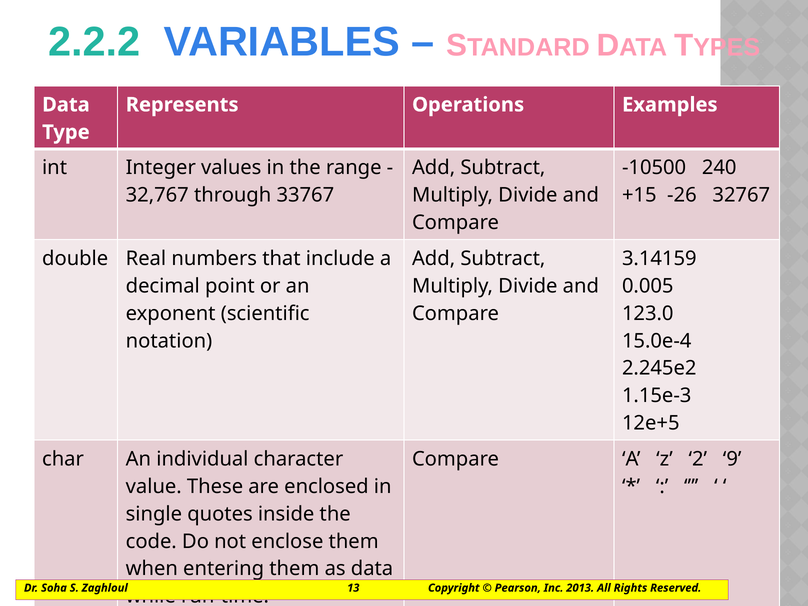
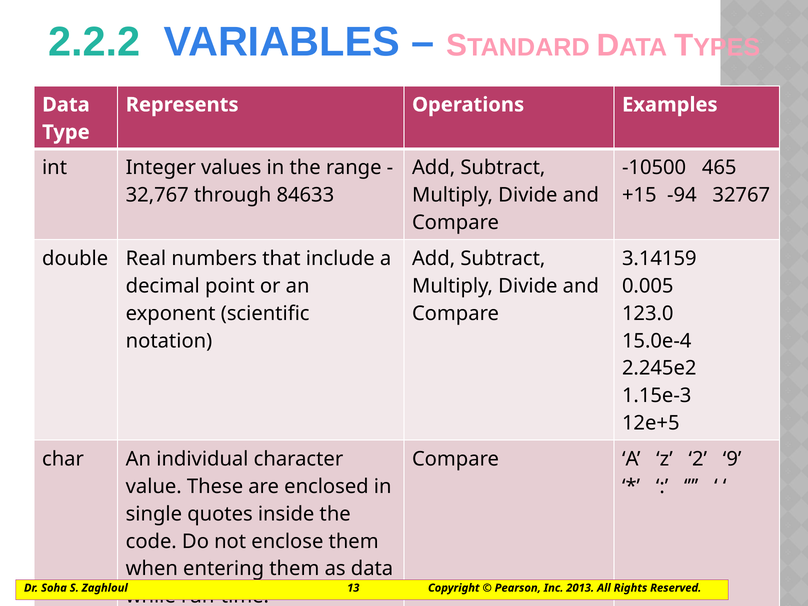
240: 240 -> 465
33767: 33767 -> 84633
-26: -26 -> -94
